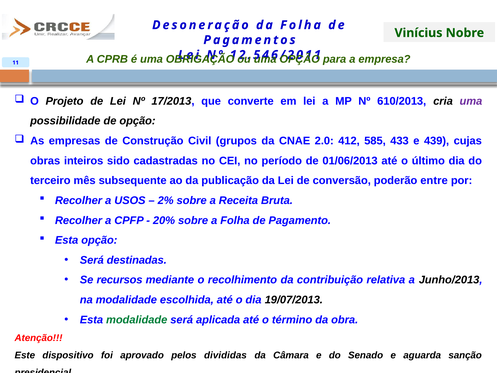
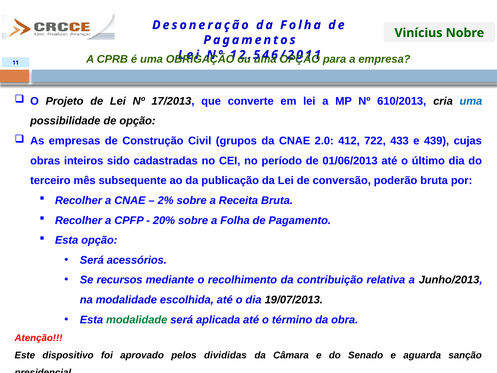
uma at (471, 101) colour: purple -> blue
585: 585 -> 722
poderão entre: entre -> bruta
a USOS: USOS -> CNAE
destinadas: destinadas -> acessórios
